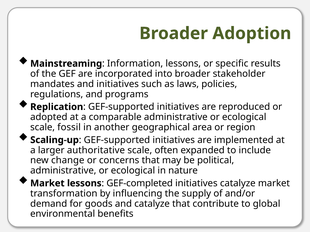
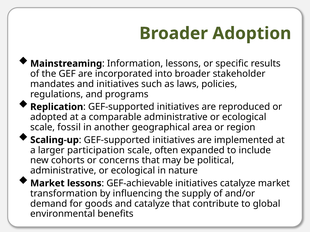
authoritative: authoritative -> participation
change: change -> cohorts
GEF-completed: GEF-completed -> GEF-achievable
